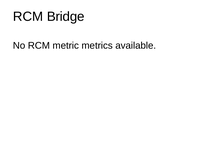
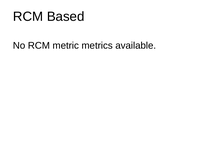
Bridge: Bridge -> Based
